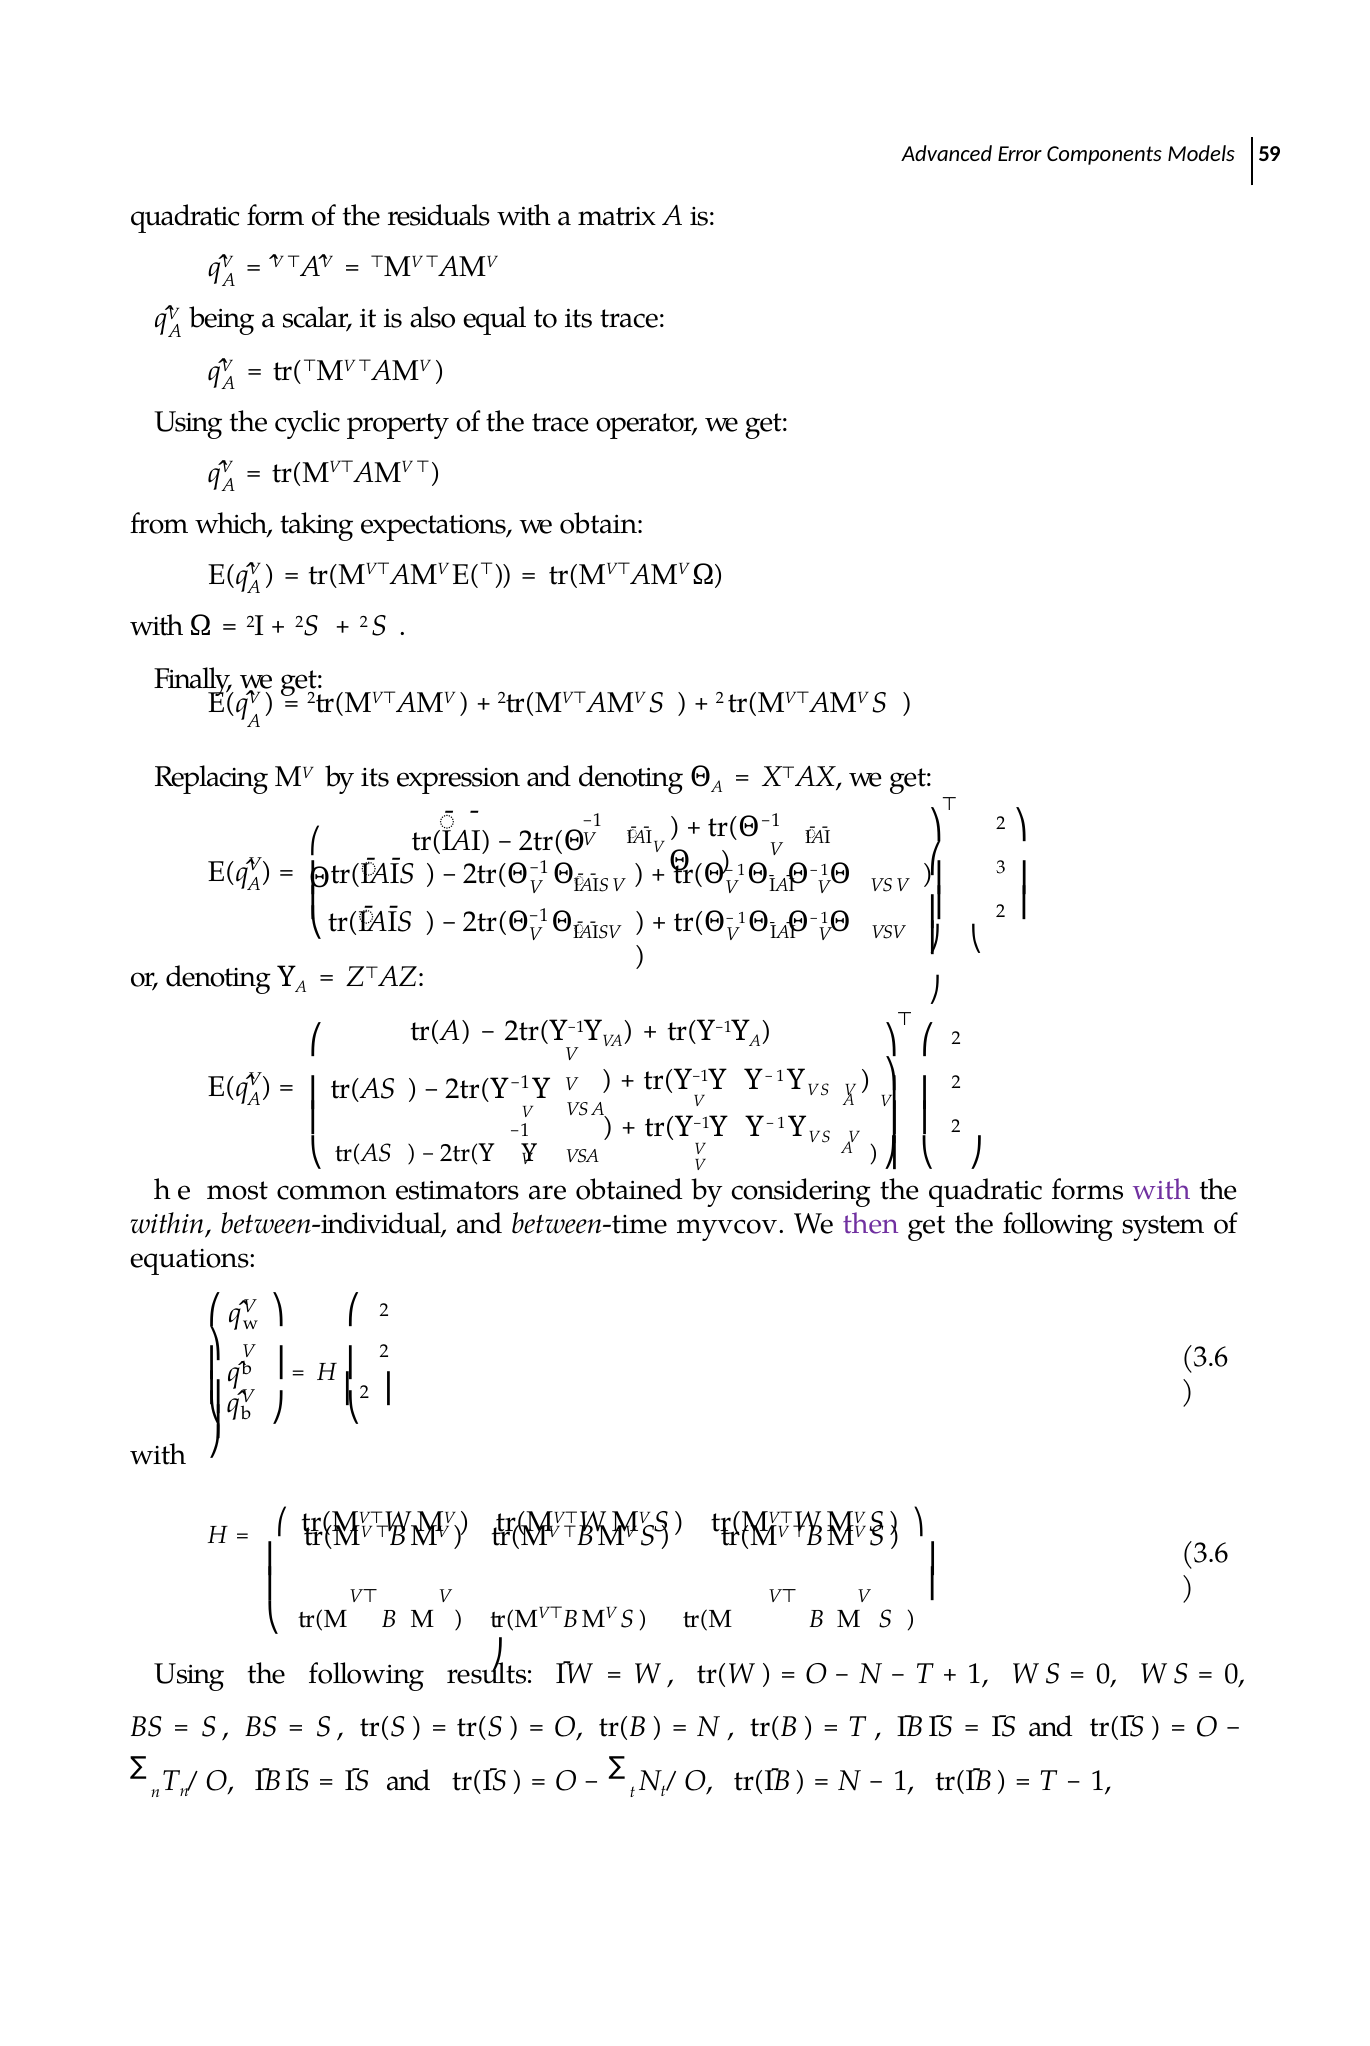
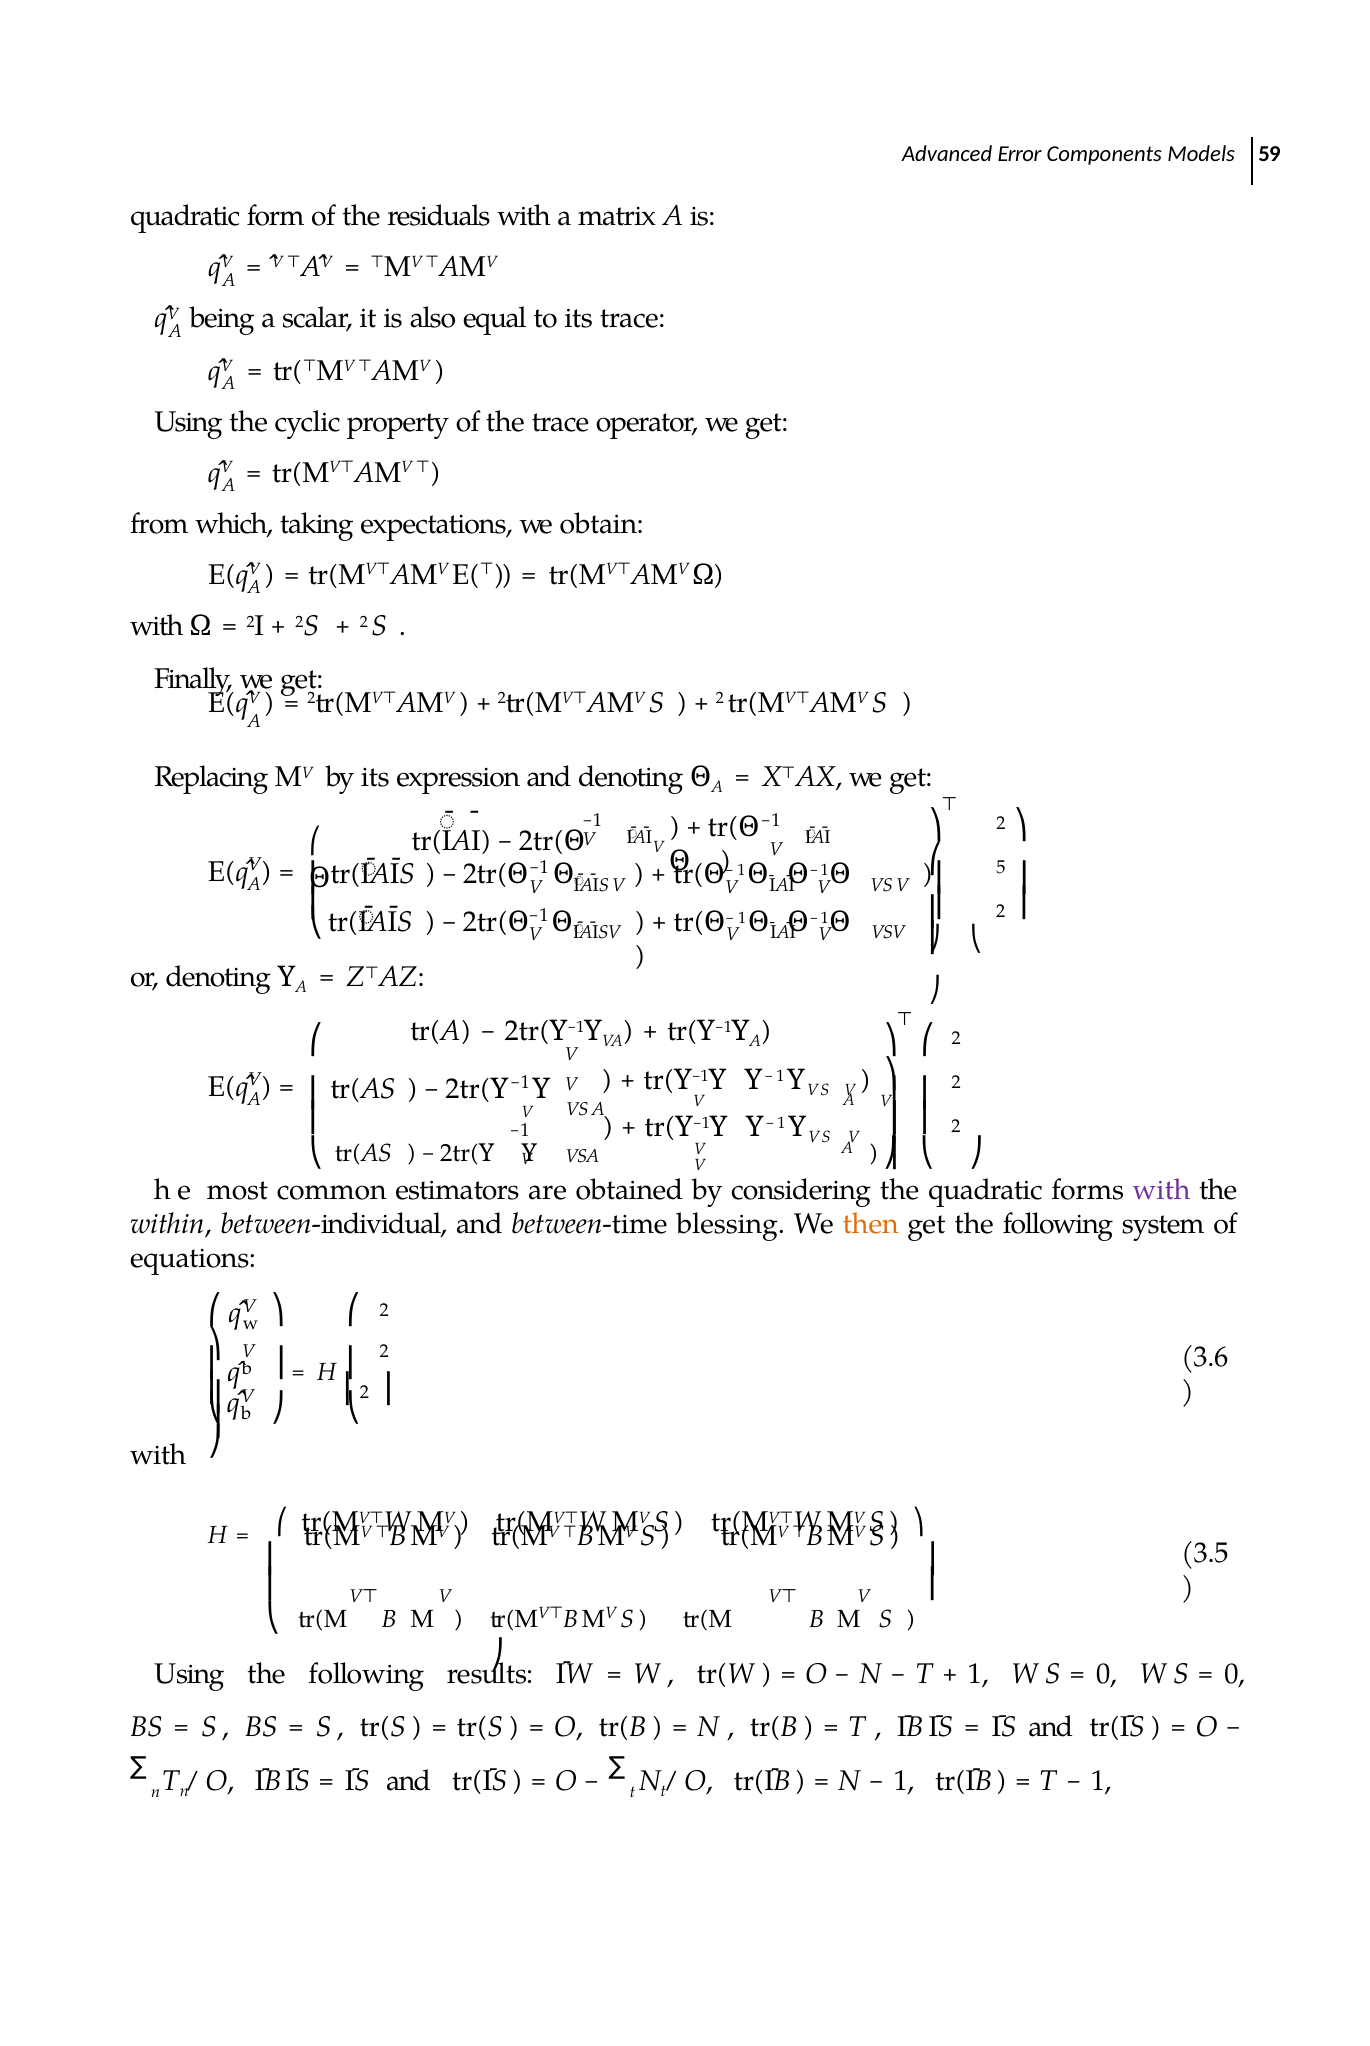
3: 3 -> 5
myvcov: myvcov -> blessing
then colour: purple -> orange
3.6 at (1205, 1553): 3.6 -> 3.5
